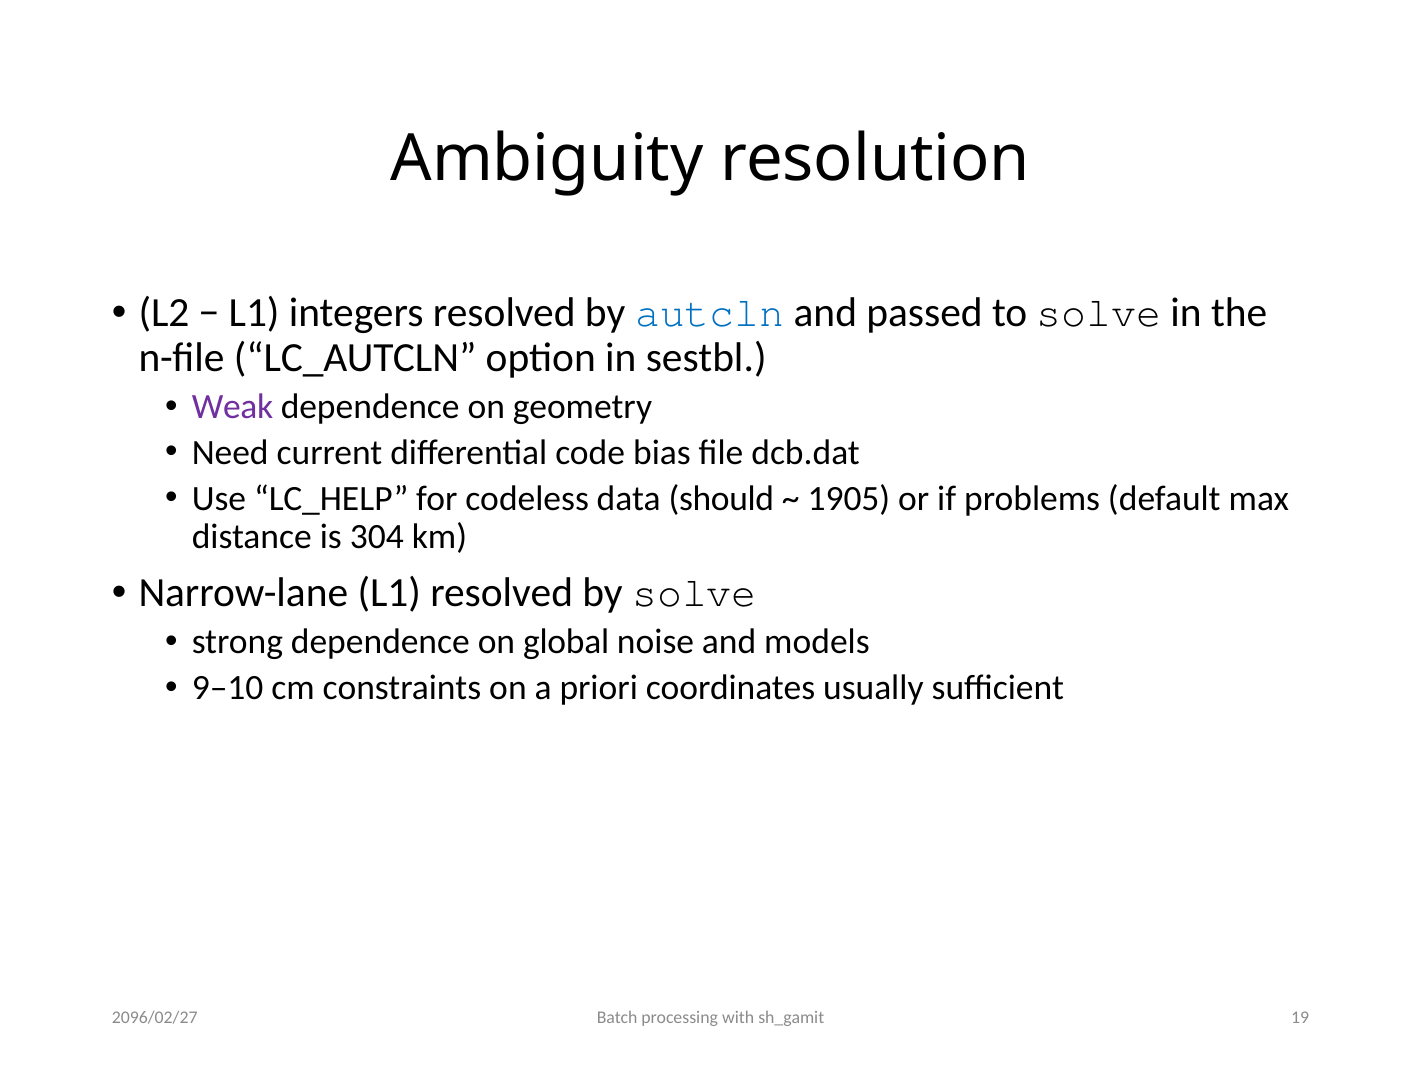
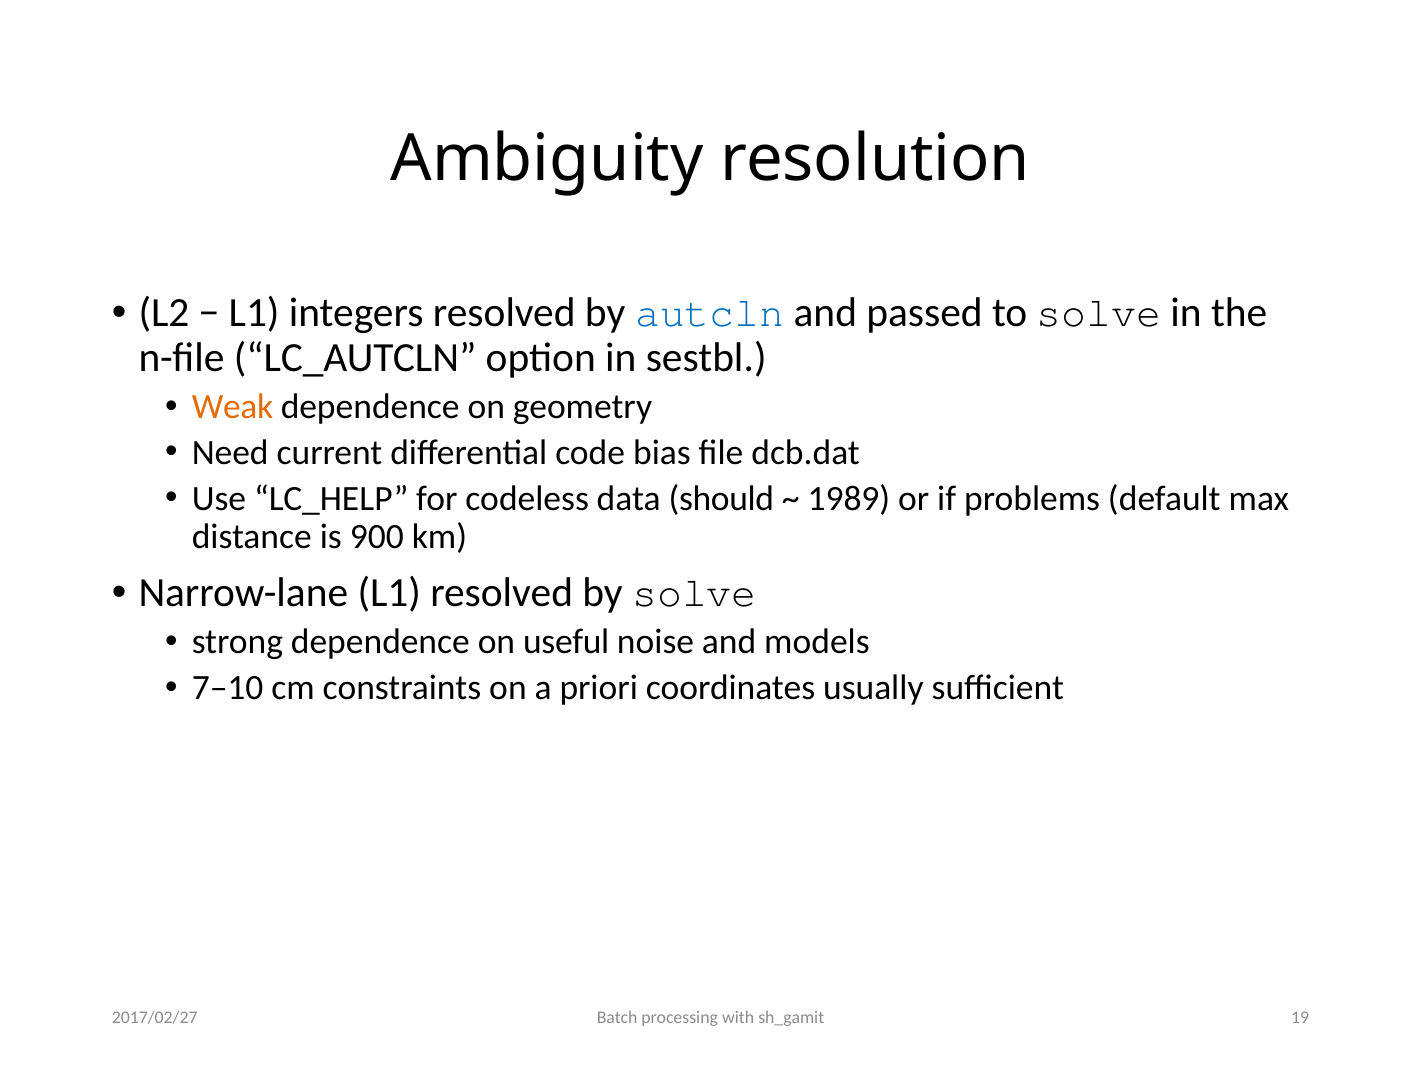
Weak colour: purple -> orange
1905: 1905 -> 1989
304: 304 -> 900
global: global -> useful
9–10: 9–10 -> 7–10
2096/02/27: 2096/02/27 -> 2017/02/27
